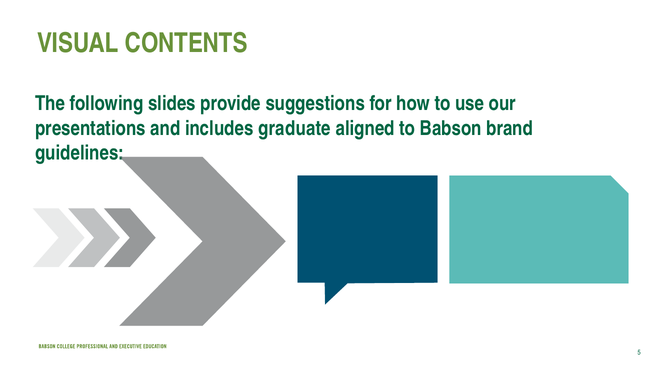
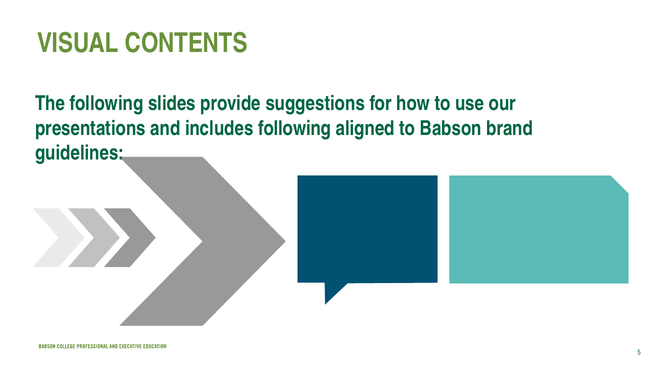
includes graduate: graduate -> following
